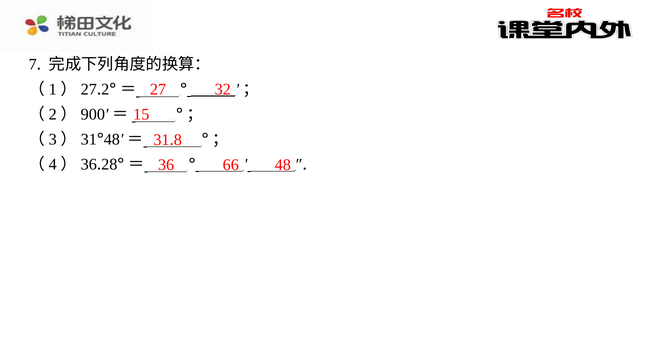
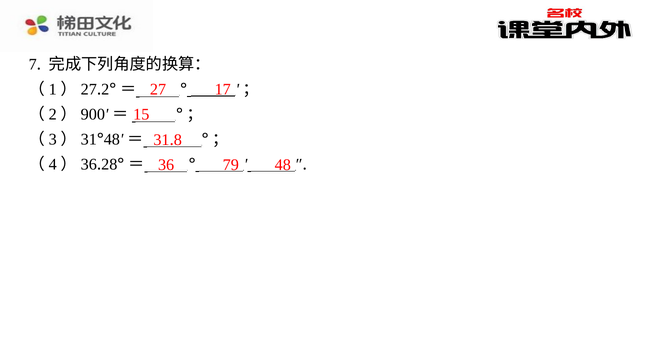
32: 32 -> 17
66: 66 -> 79
